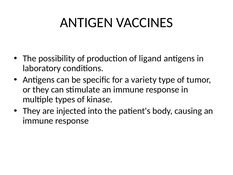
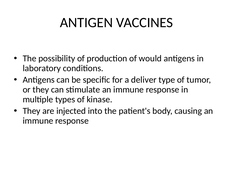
ligand: ligand -> would
variety: variety -> deliver
